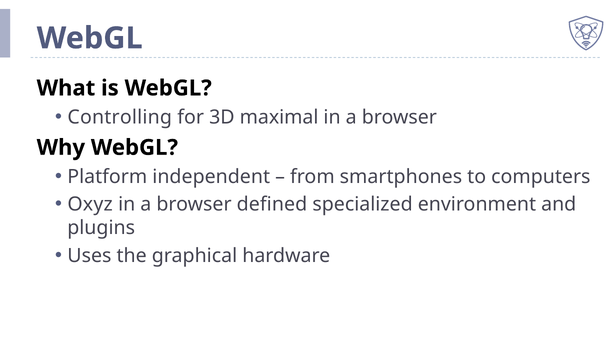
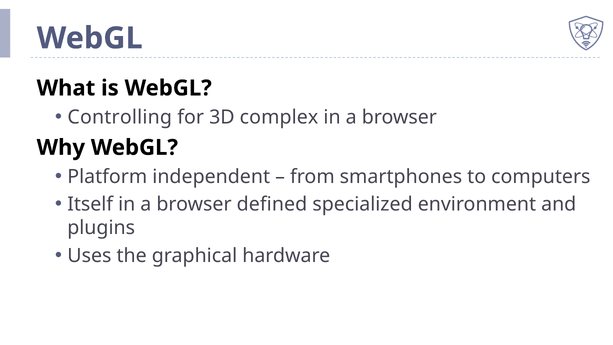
maximal: maximal -> complex
Oxyz: Oxyz -> Itself
